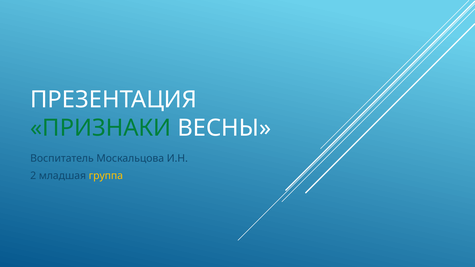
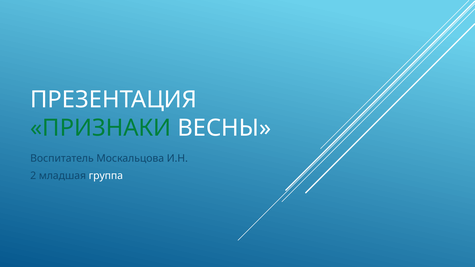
группа colour: yellow -> white
